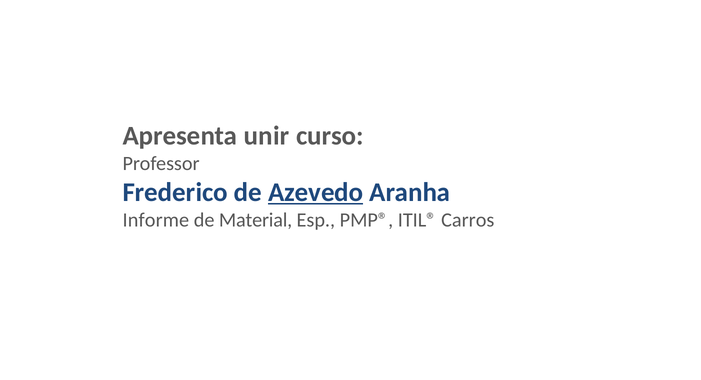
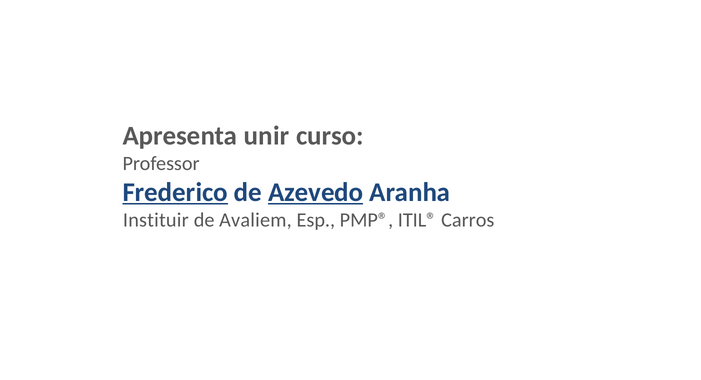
Frederico underline: none -> present
Informe: Informe -> Instituir
Material: Material -> Avaliem
